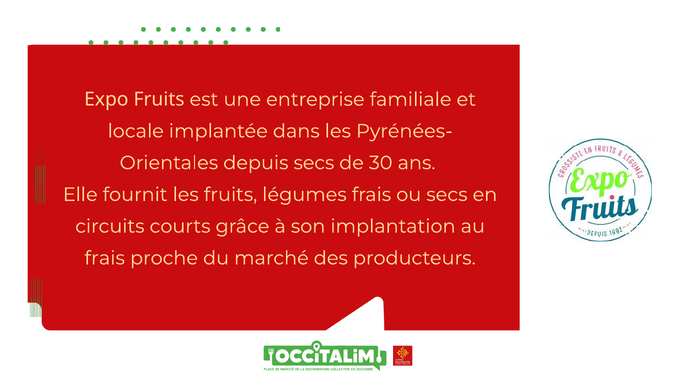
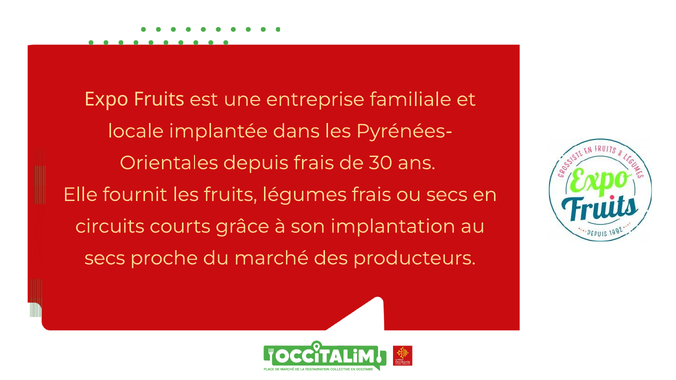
depuis secs: secs -> frais
frais at (105, 258): frais -> secs
